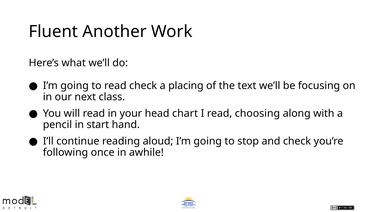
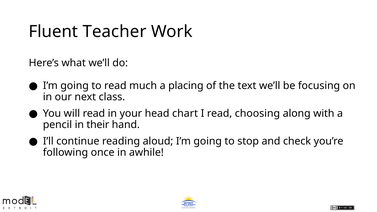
Another: Another -> Teacher
read check: check -> much
start: start -> their
